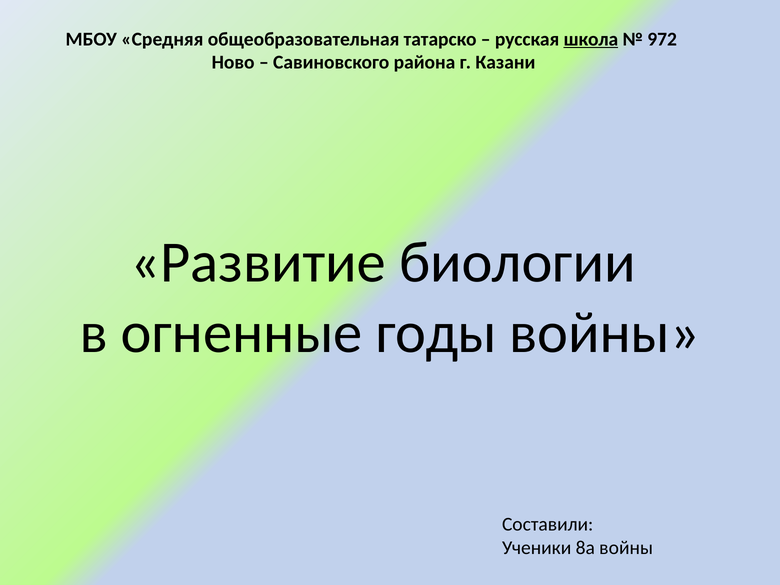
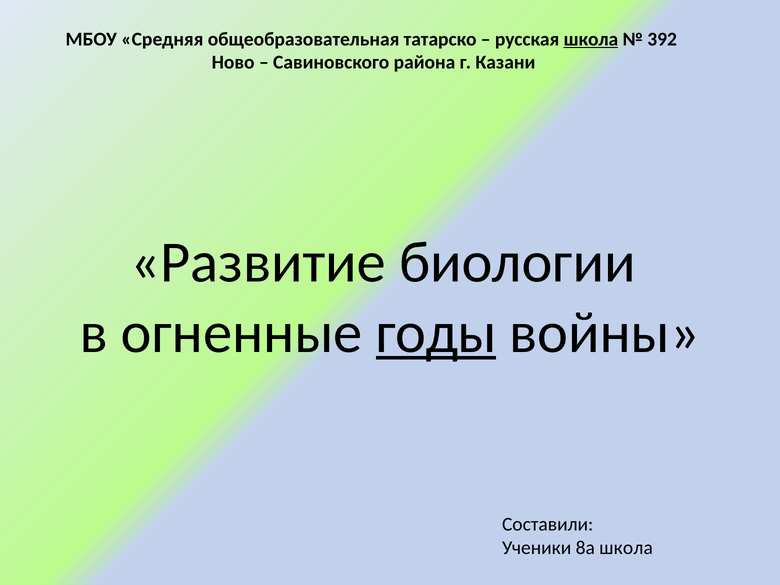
972: 972 -> 392
годы underline: none -> present
8а войны: войны -> школа
